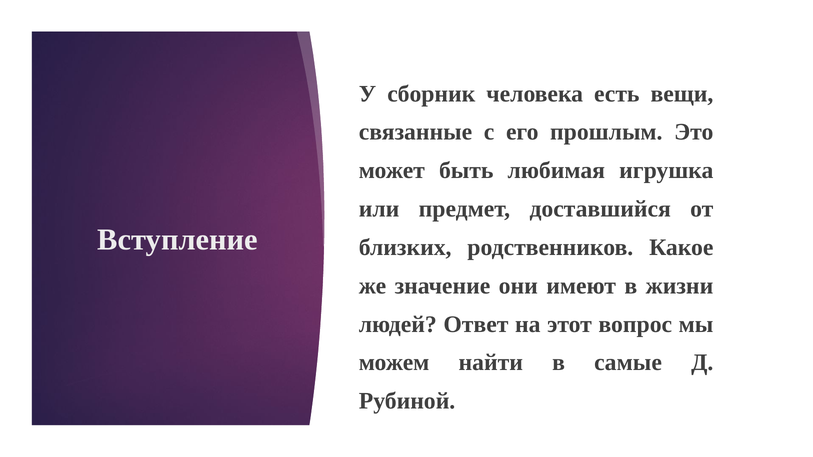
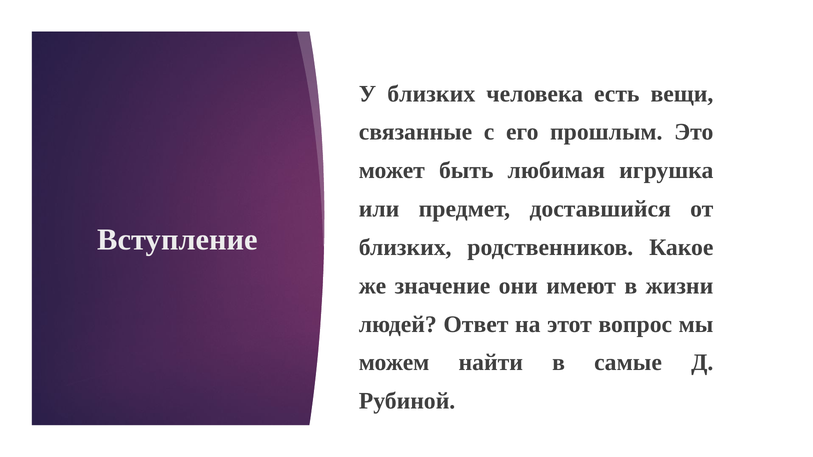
У сборник: сборник -> близких
